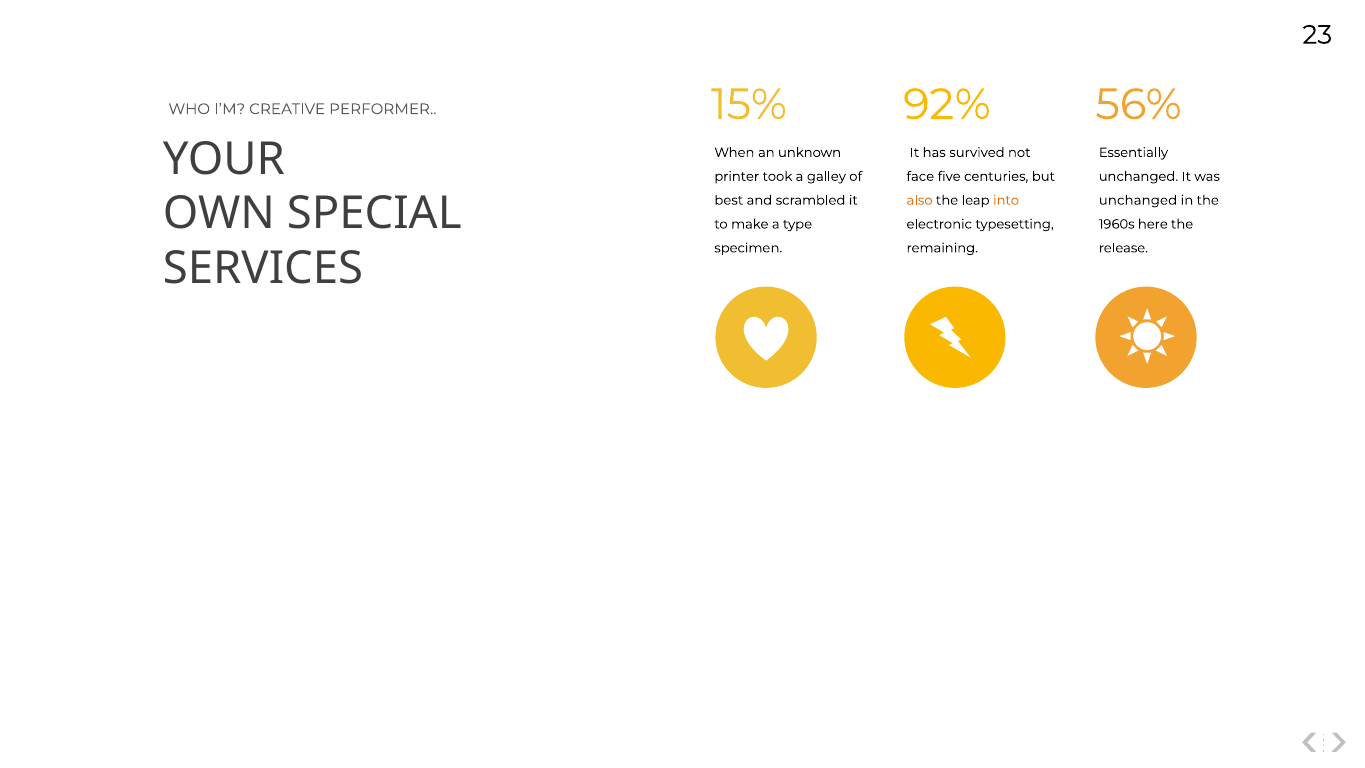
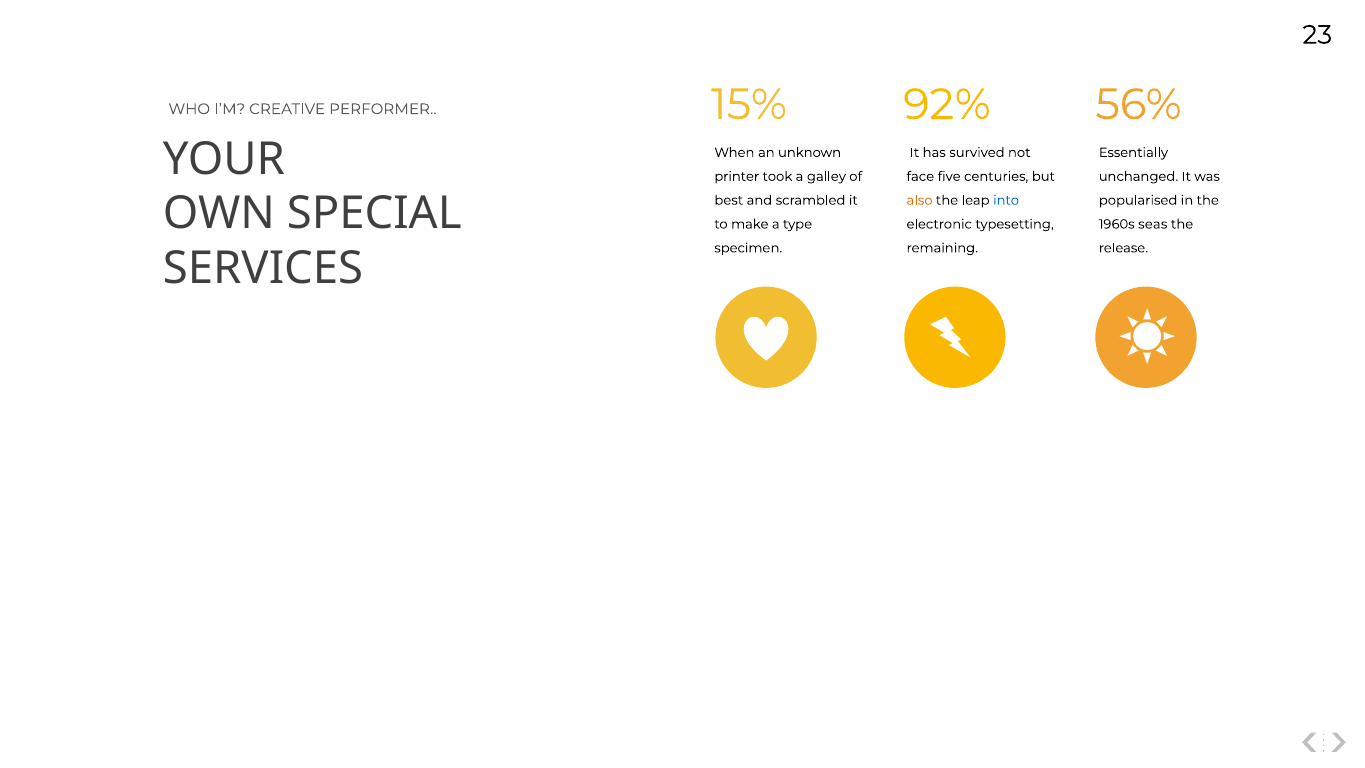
into colour: orange -> blue
unchanged at (1138, 200): unchanged -> popularised
here: here -> seas
